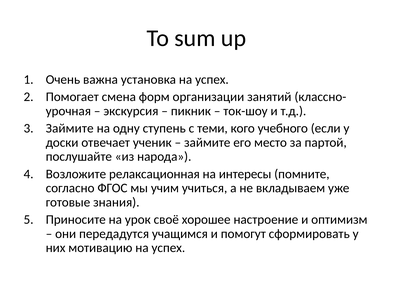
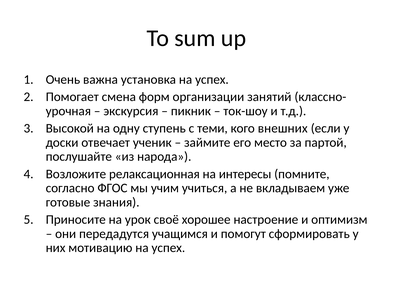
Займите at (70, 128): Займите -> Высокой
учебного: учебного -> внешних
